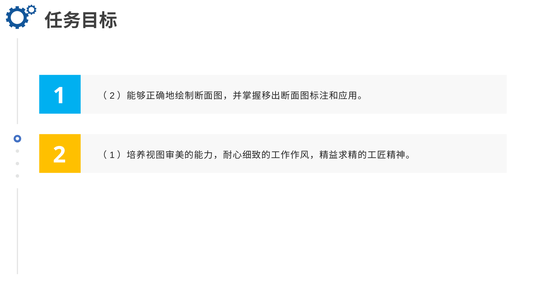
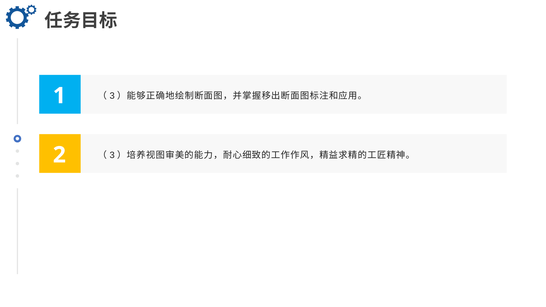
2 at (112, 96): 2 -> 3
1 at (112, 155): 1 -> 3
